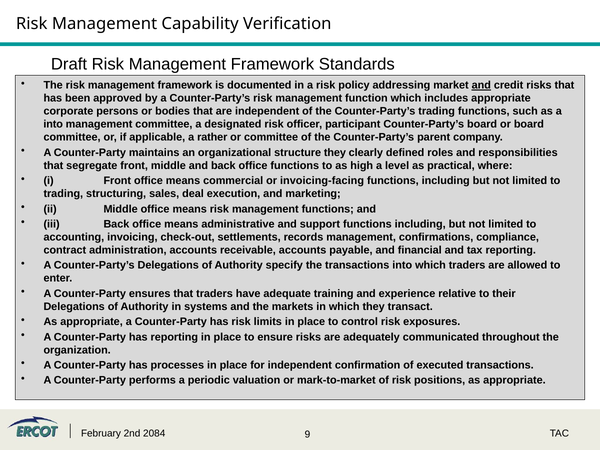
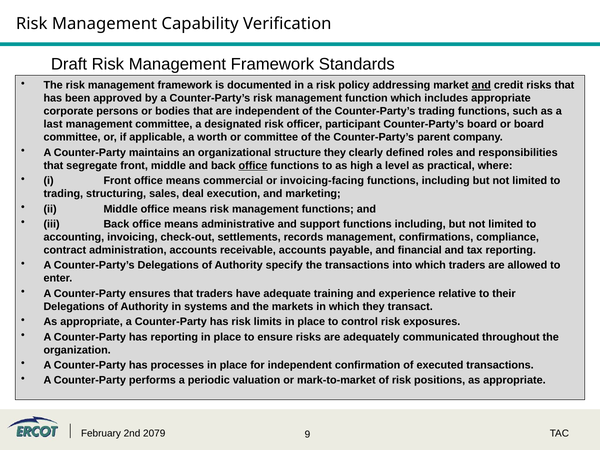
into at (53, 124): into -> last
rather: rather -> worth
office at (253, 166) underline: none -> present
2084: 2084 -> 2079
